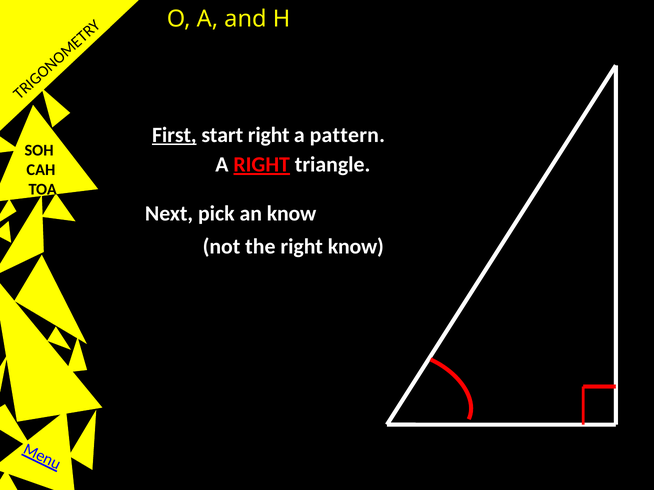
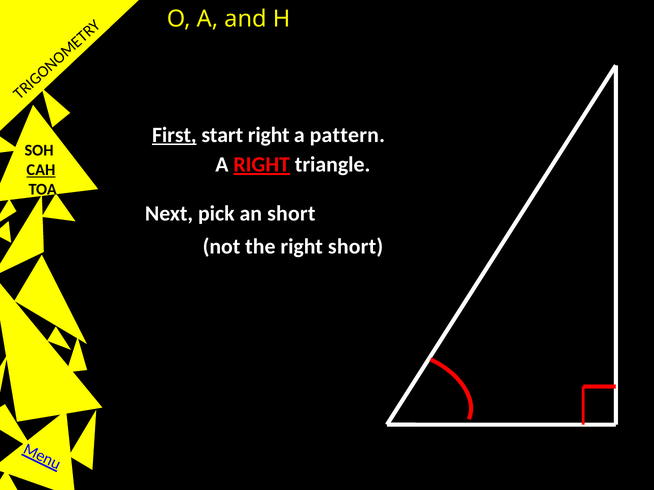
CAH underline: none -> present
an know: know -> short
right know: know -> short
